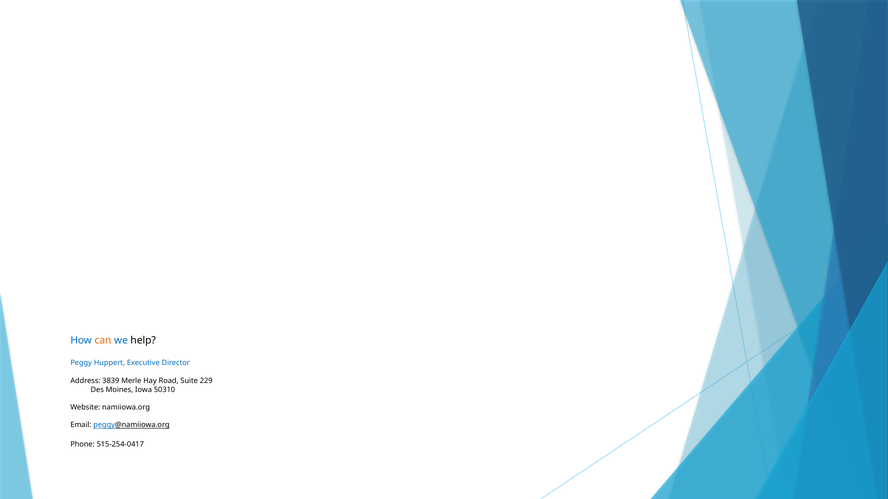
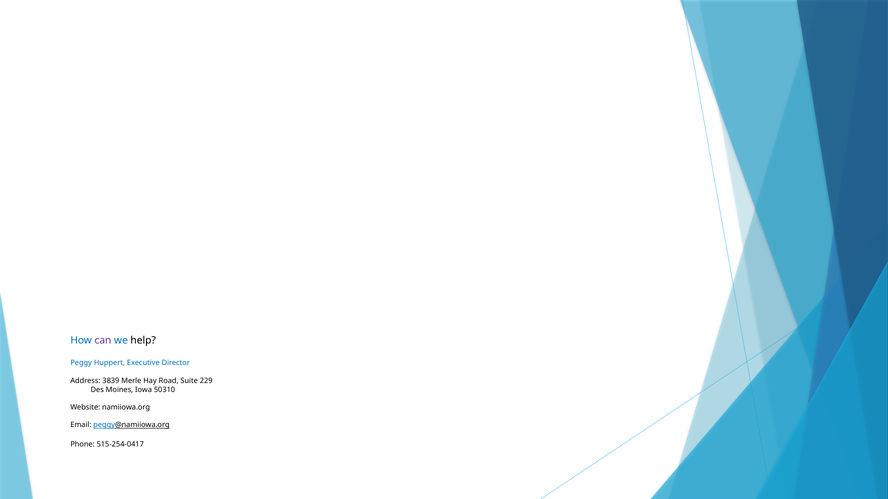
can colour: orange -> purple
